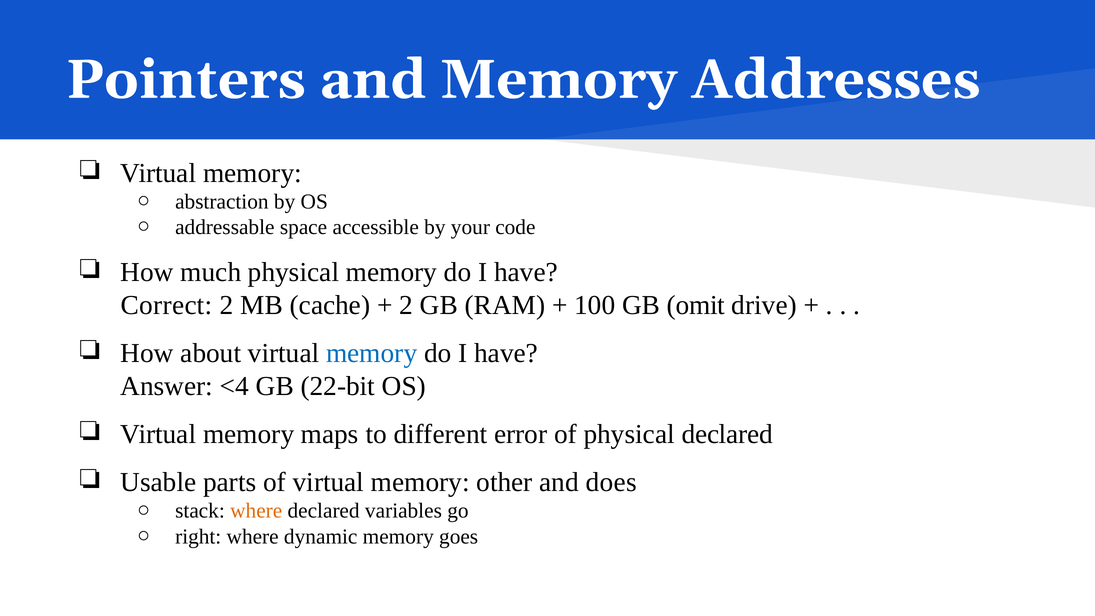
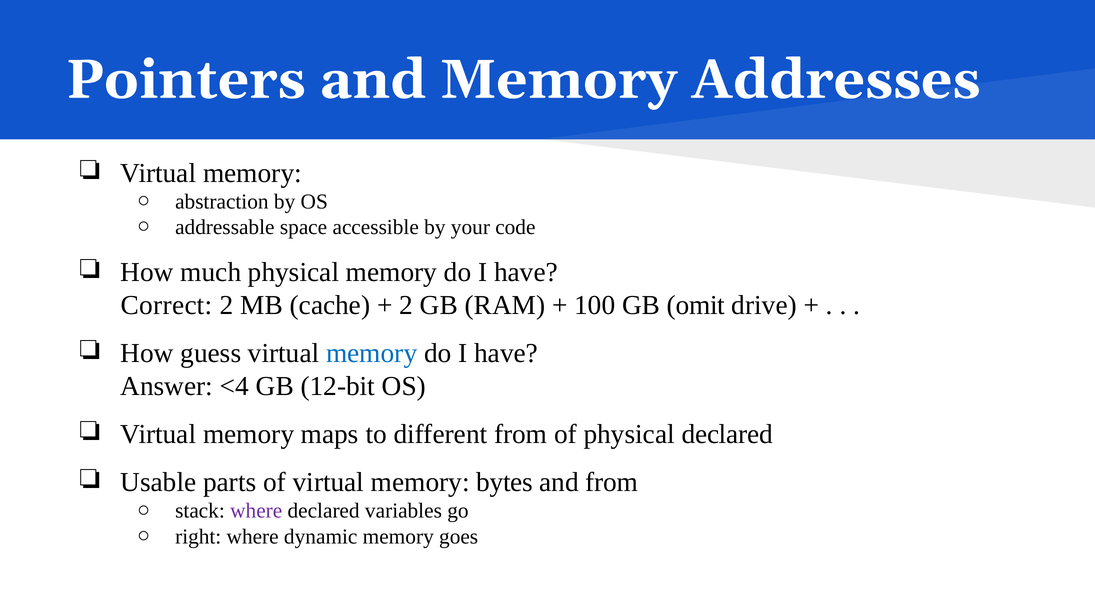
about: about -> guess
22-bit: 22-bit -> 12-bit
different error: error -> from
other: other -> bytes
and does: does -> from
where at (256, 511) colour: orange -> purple
